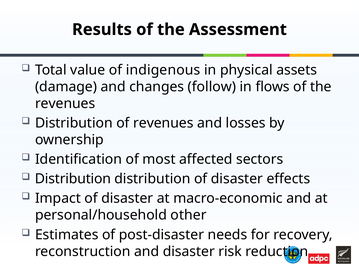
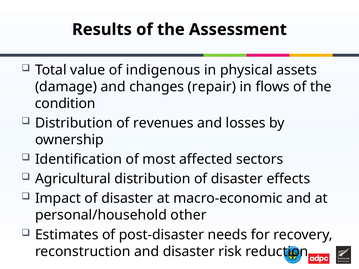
follow: follow -> repair
revenues at (65, 104): revenues -> condition
Distribution at (73, 179): Distribution -> Agricultural
